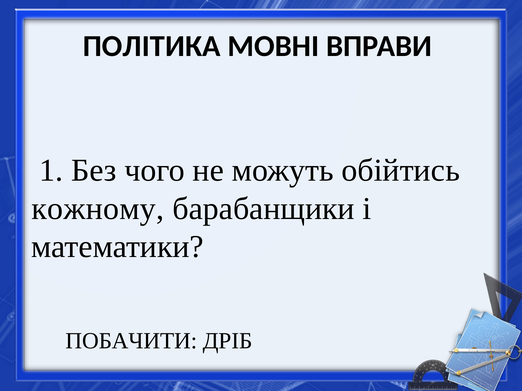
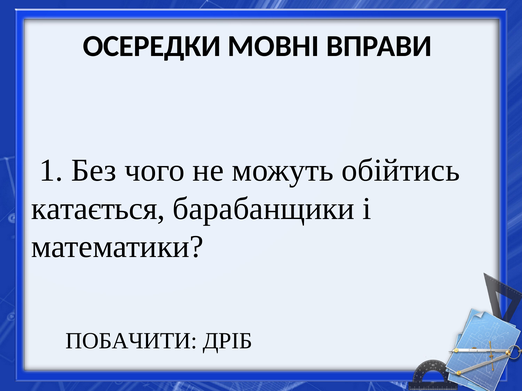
ПОЛІТИКА: ПОЛІТИКА -> ОСЕРЕДКИ
кожному: кожному -> катається
